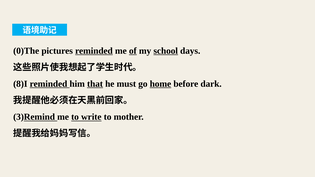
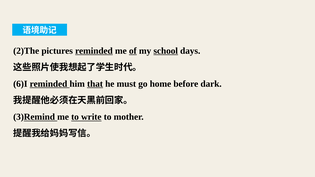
0)The: 0)The -> 2)The
8)I: 8)I -> 6)I
home underline: present -> none
